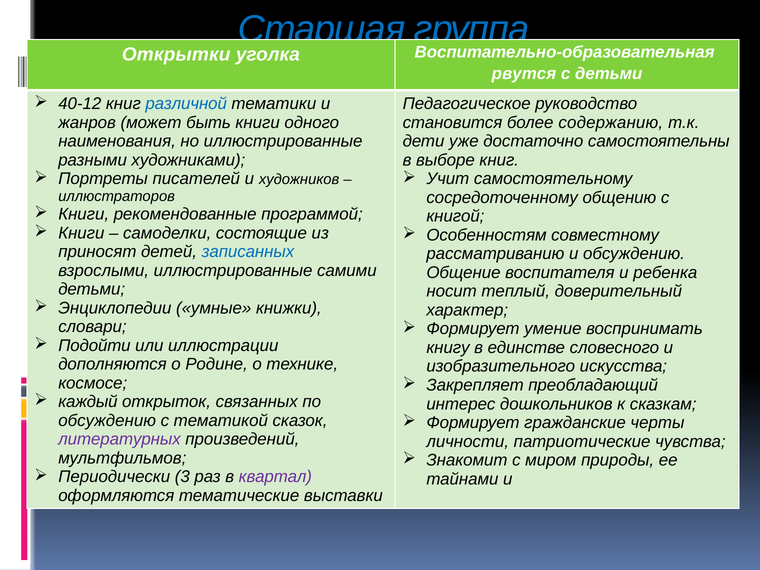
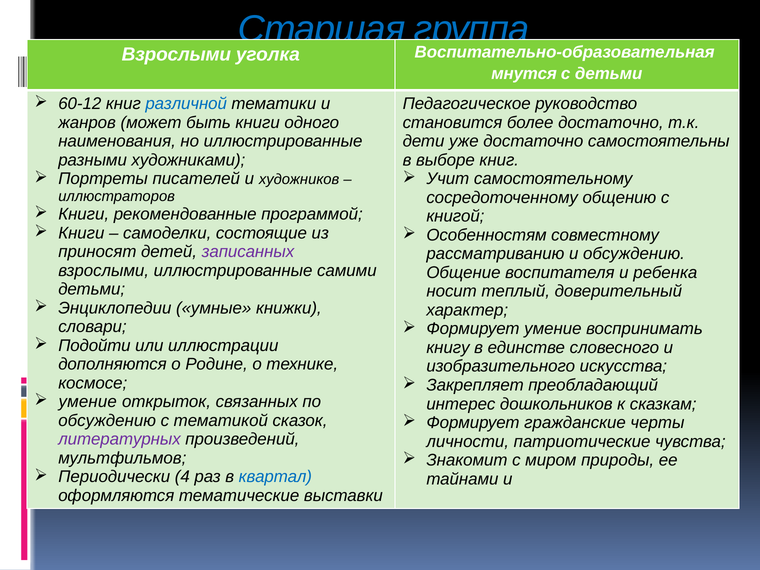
Открытки at (176, 54): Открытки -> Взрослыми
рвутся: рвутся -> мнутся
40-12: 40-12 -> 60-12
более содержанию: содержанию -> достаточно
записанных colour: blue -> purple
каждый at (88, 402): каждый -> умение
3: 3 -> 4
квартал colour: purple -> blue
